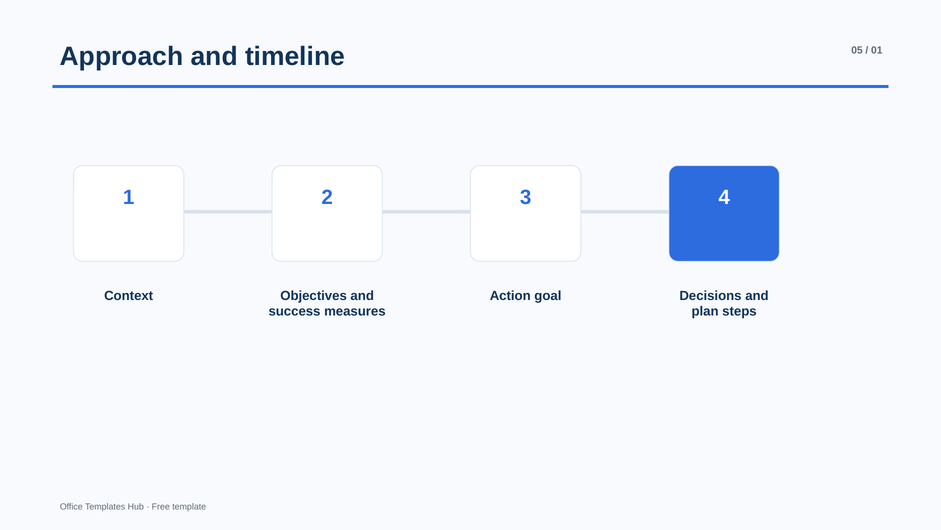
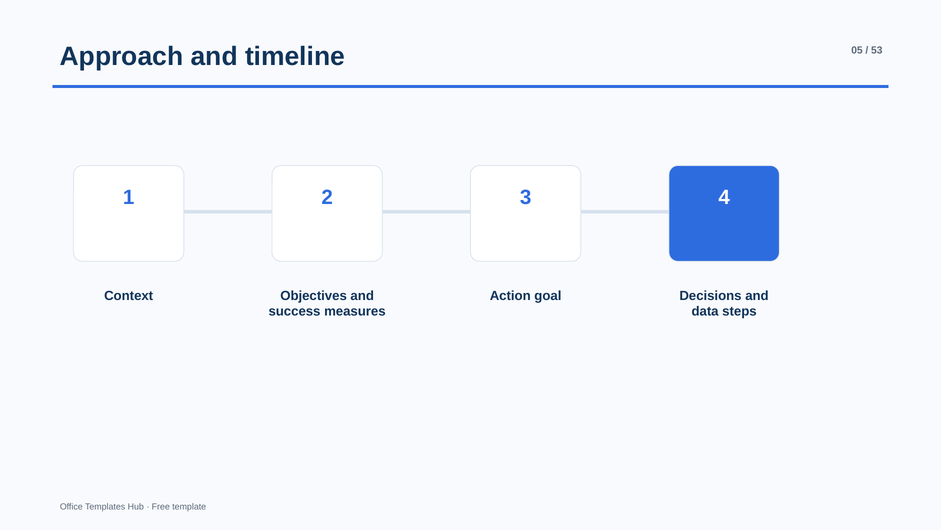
01: 01 -> 53
plan: plan -> data
